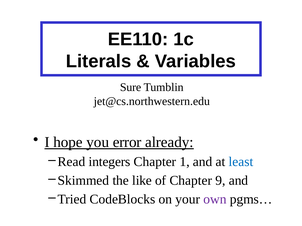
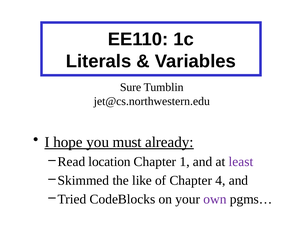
error: error -> must
integers: integers -> location
least colour: blue -> purple
9: 9 -> 4
